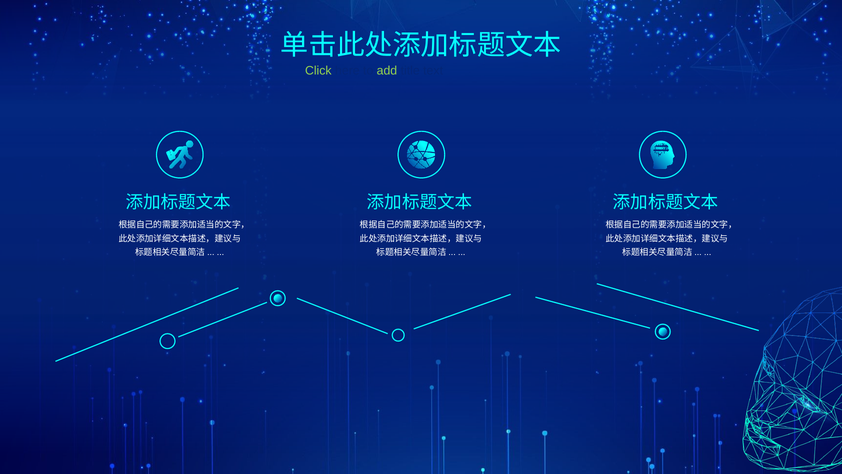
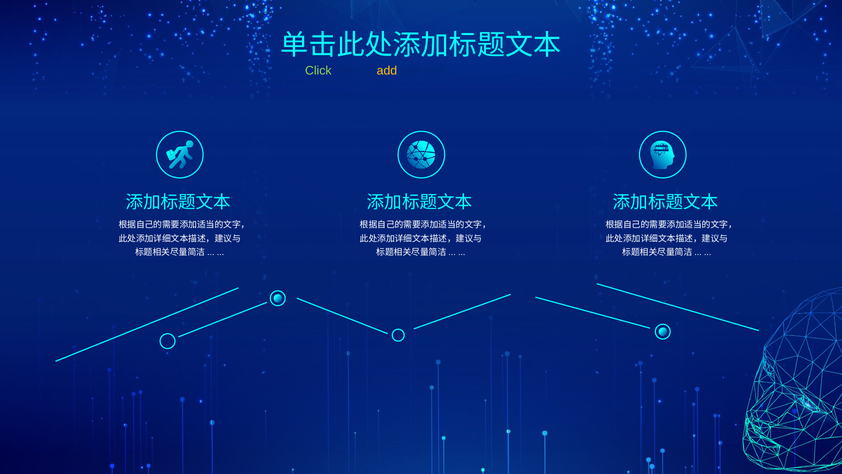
add colour: light green -> yellow
